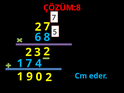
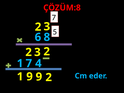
7 at (47, 27): 7 -> 3
9 0: 0 -> 9
